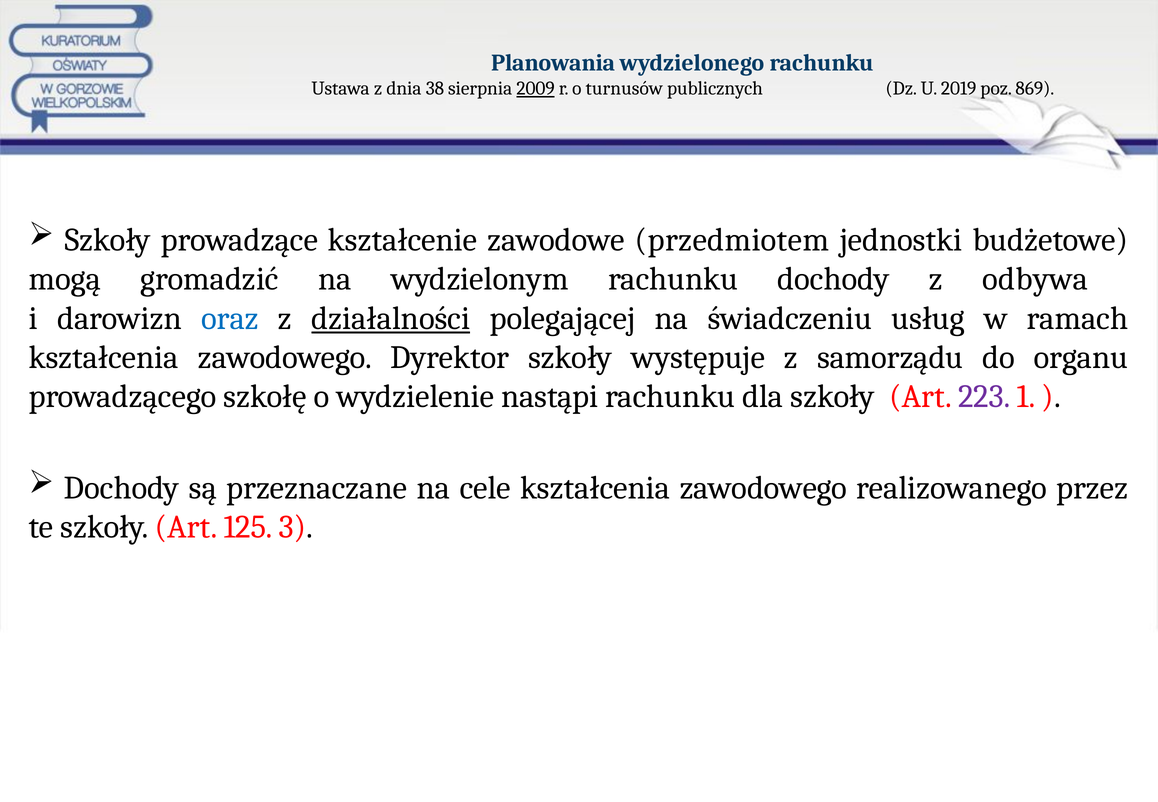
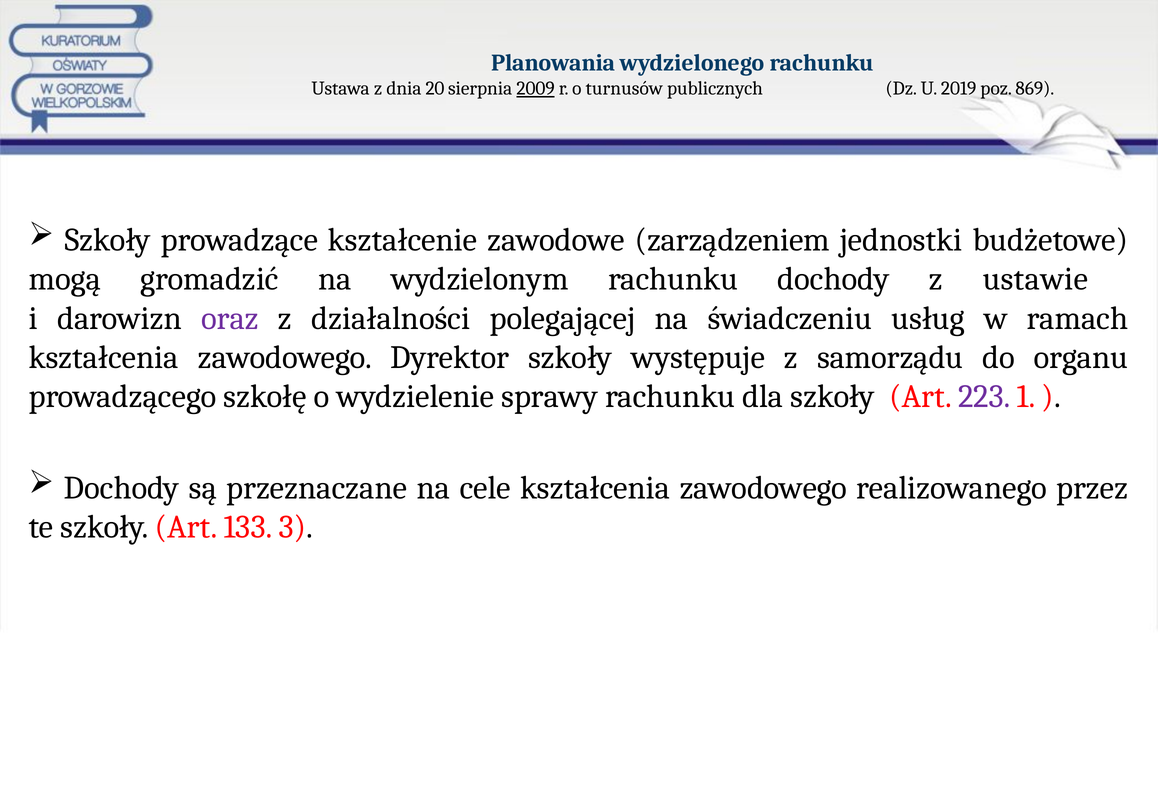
38: 38 -> 20
przedmiotem: przedmiotem -> zarządzeniem
odbywa: odbywa -> ustawie
oraz colour: blue -> purple
działalności underline: present -> none
nastąpi: nastąpi -> sprawy
125: 125 -> 133
